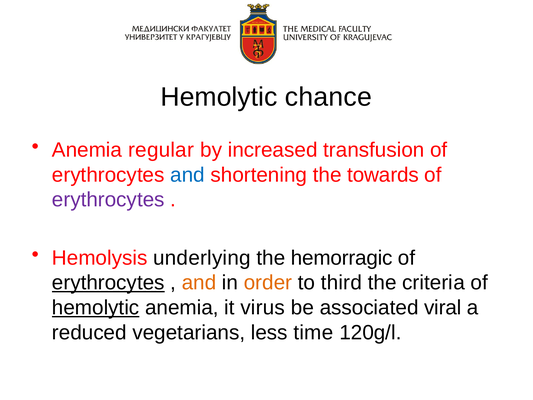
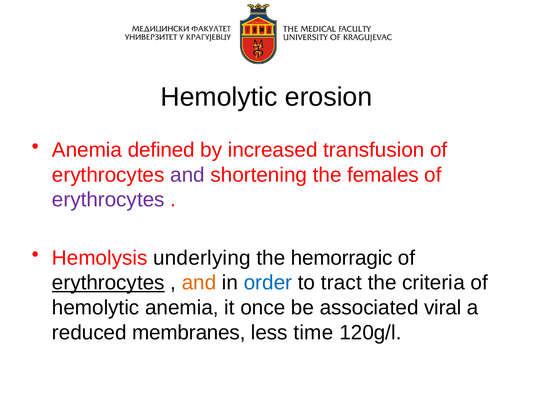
chance: chance -> erosion
regular: regular -> defined
and at (188, 175) colour: blue -> purple
towards: towards -> females
order colour: orange -> blue
third: third -> tract
hemolytic at (96, 308) underline: present -> none
virus: virus -> once
vegetarians: vegetarians -> membranes
